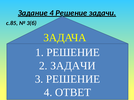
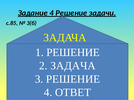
2 ЗАДАЧИ: ЗАДАЧИ -> ЗАДАЧА
